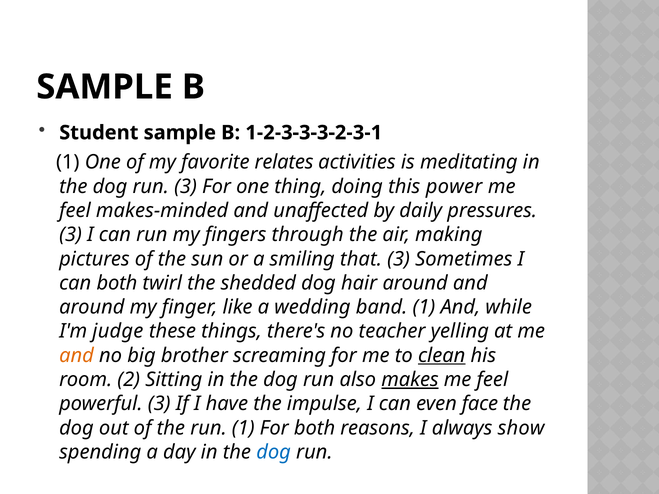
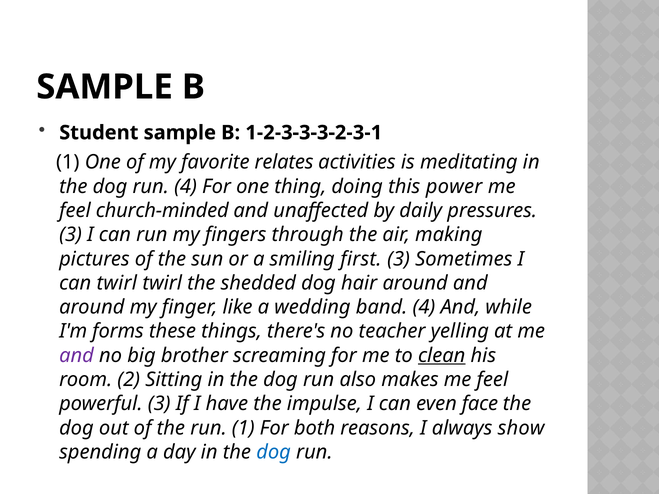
run 3: 3 -> 4
makes-minded: makes-minded -> church-minded
that: that -> first
can both: both -> twirl
band 1: 1 -> 4
judge: judge -> forms
and at (77, 356) colour: orange -> purple
makes underline: present -> none
